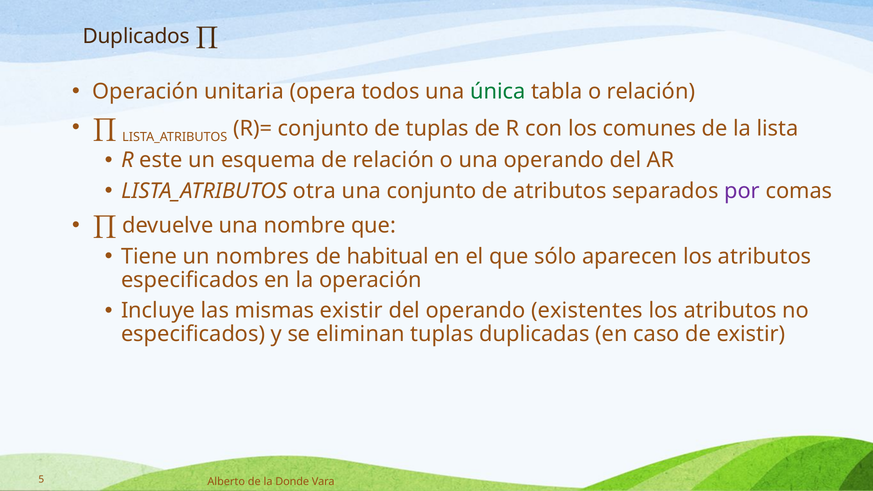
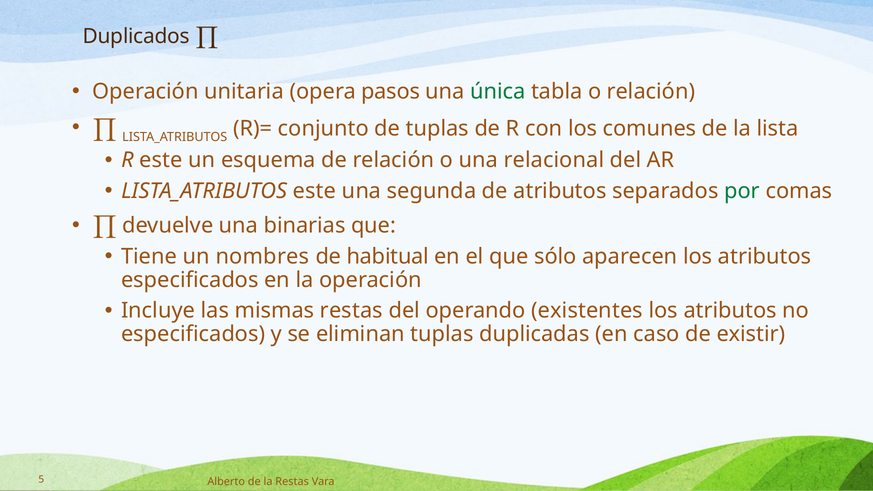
todos: todos -> pasos
una operando: operando -> relacional
LISTA_ATRIBUTOS otra: otra -> este
una conjunto: conjunto -> segunda
por colour: purple -> green
nombre: nombre -> binarias
mismas existir: existir -> restas
la Donde: Donde -> Restas
